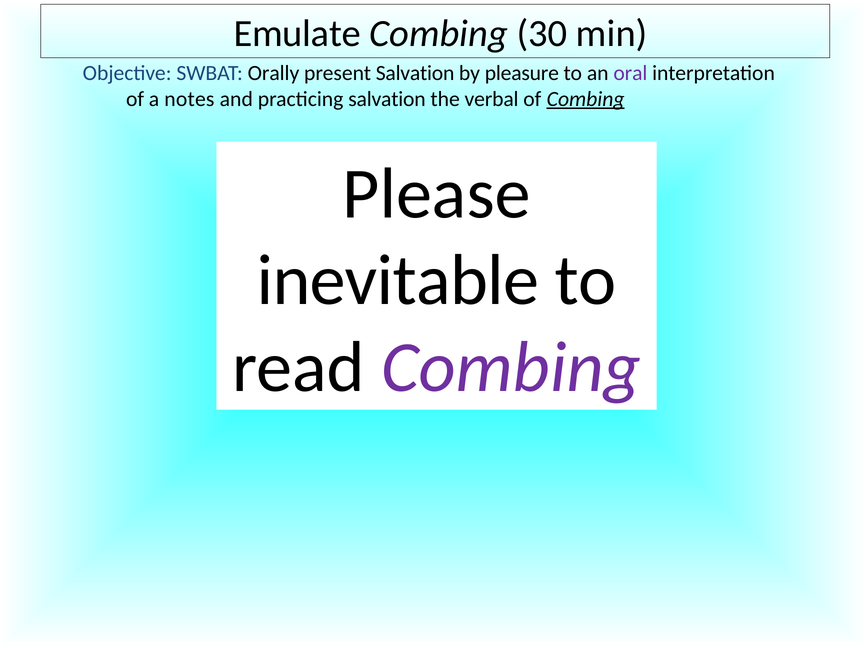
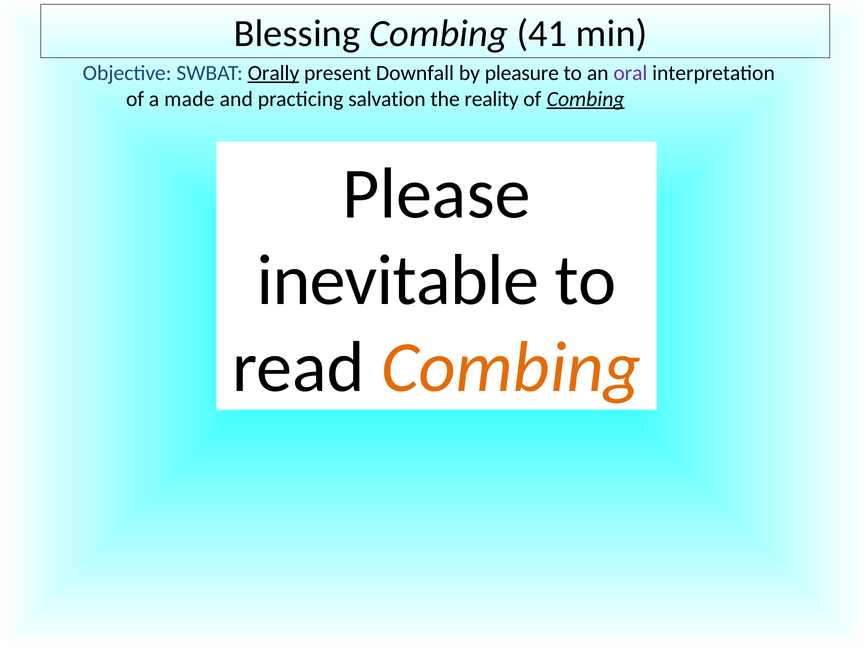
Emulate: Emulate -> Blessing
30: 30 -> 41
Orally underline: none -> present
present Salvation: Salvation -> Downfall
notes: notes -> made
verbal: verbal -> reality
Combing at (511, 367) colour: purple -> orange
